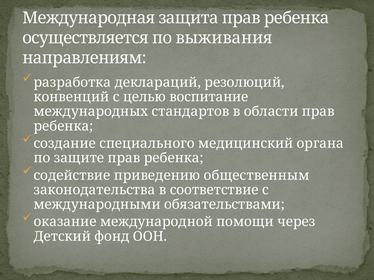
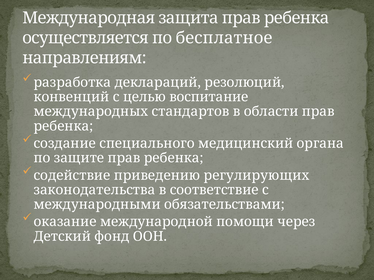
выживания: выживания -> бесплатное
общественным: общественным -> регулирующих
